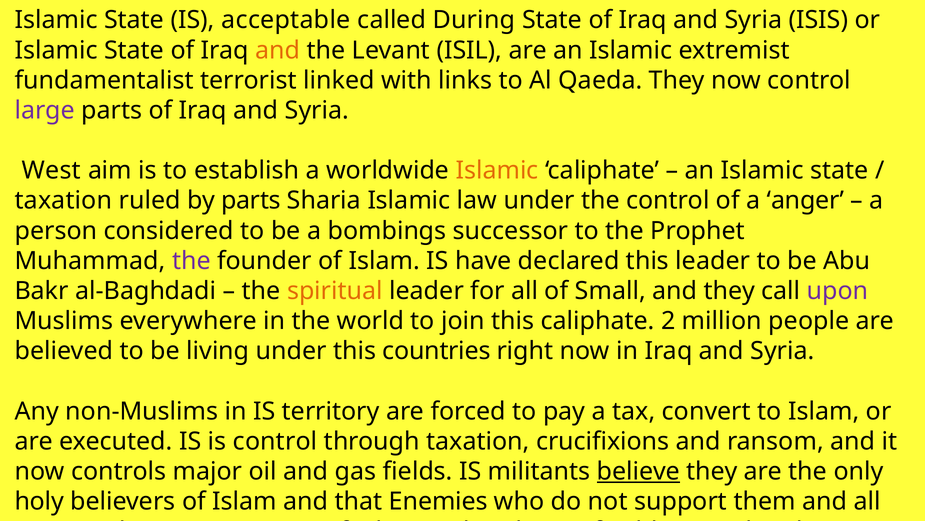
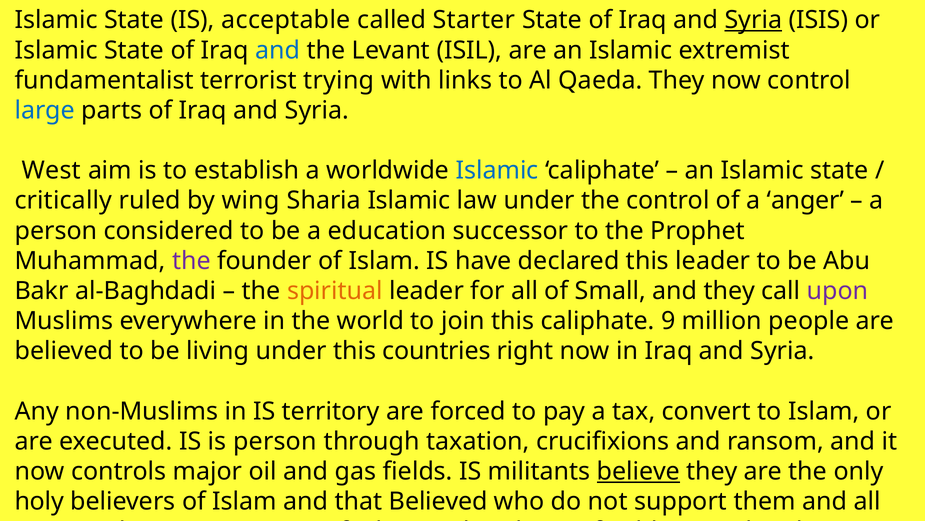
During: During -> Starter
Syria at (753, 20) underline: none -> present
and at (278, 50) colour: orange -> blue
linked: linked -> trying
large colour: purple -> blue
Islamic at (497, 170) colour: orange -> blue
taxation at (63, 200): taxation -> critically
by parts: parts -> wing
bombings: bombings -> education
2: 2 -> 9
is control: control -> person
that Enemies: Enemies -> Believed
